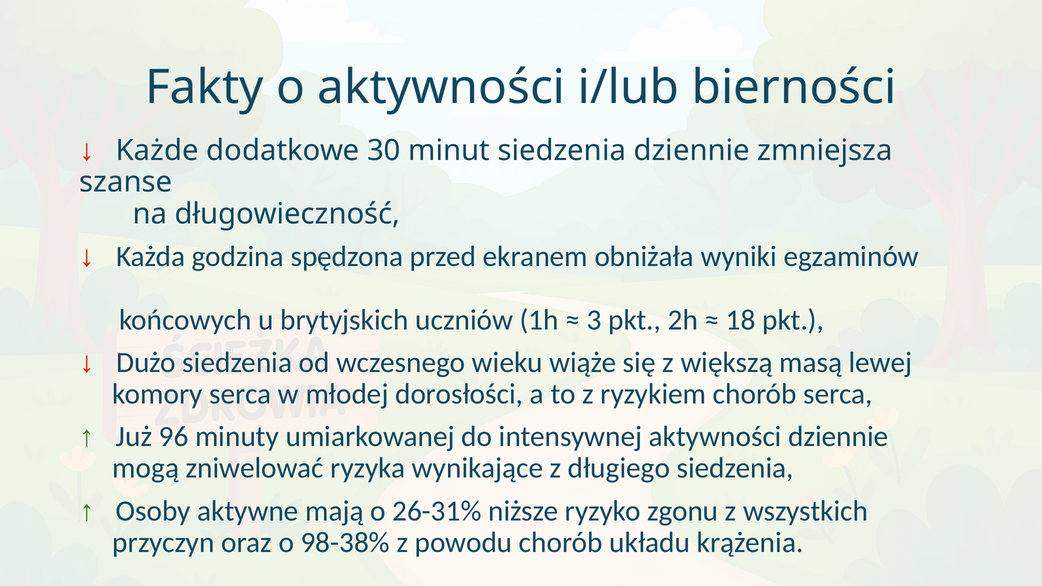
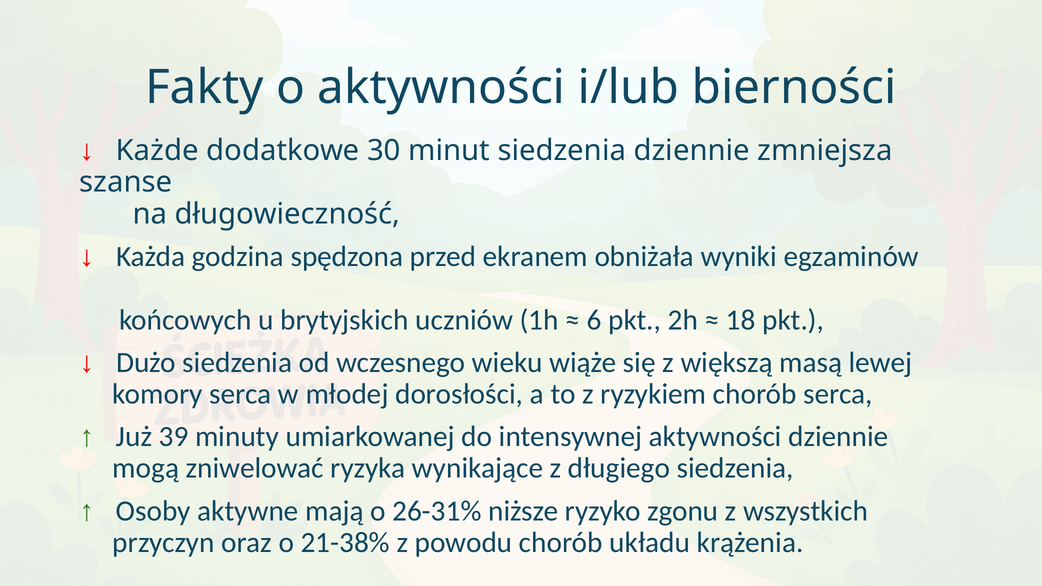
3: 3 -> 6
96: 96 -> 39
98-38%: 98-38% -> 21-38%
